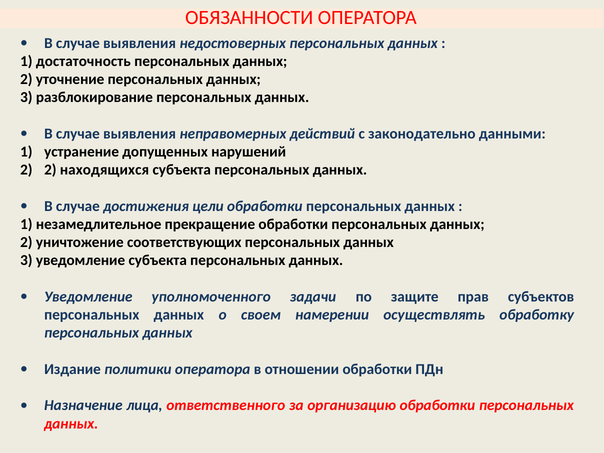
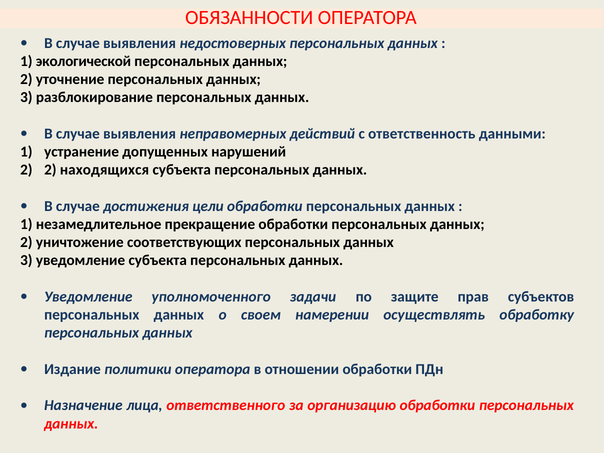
достаточность: достаточность -> экологической
законодательно: законодательно -> ответственность
